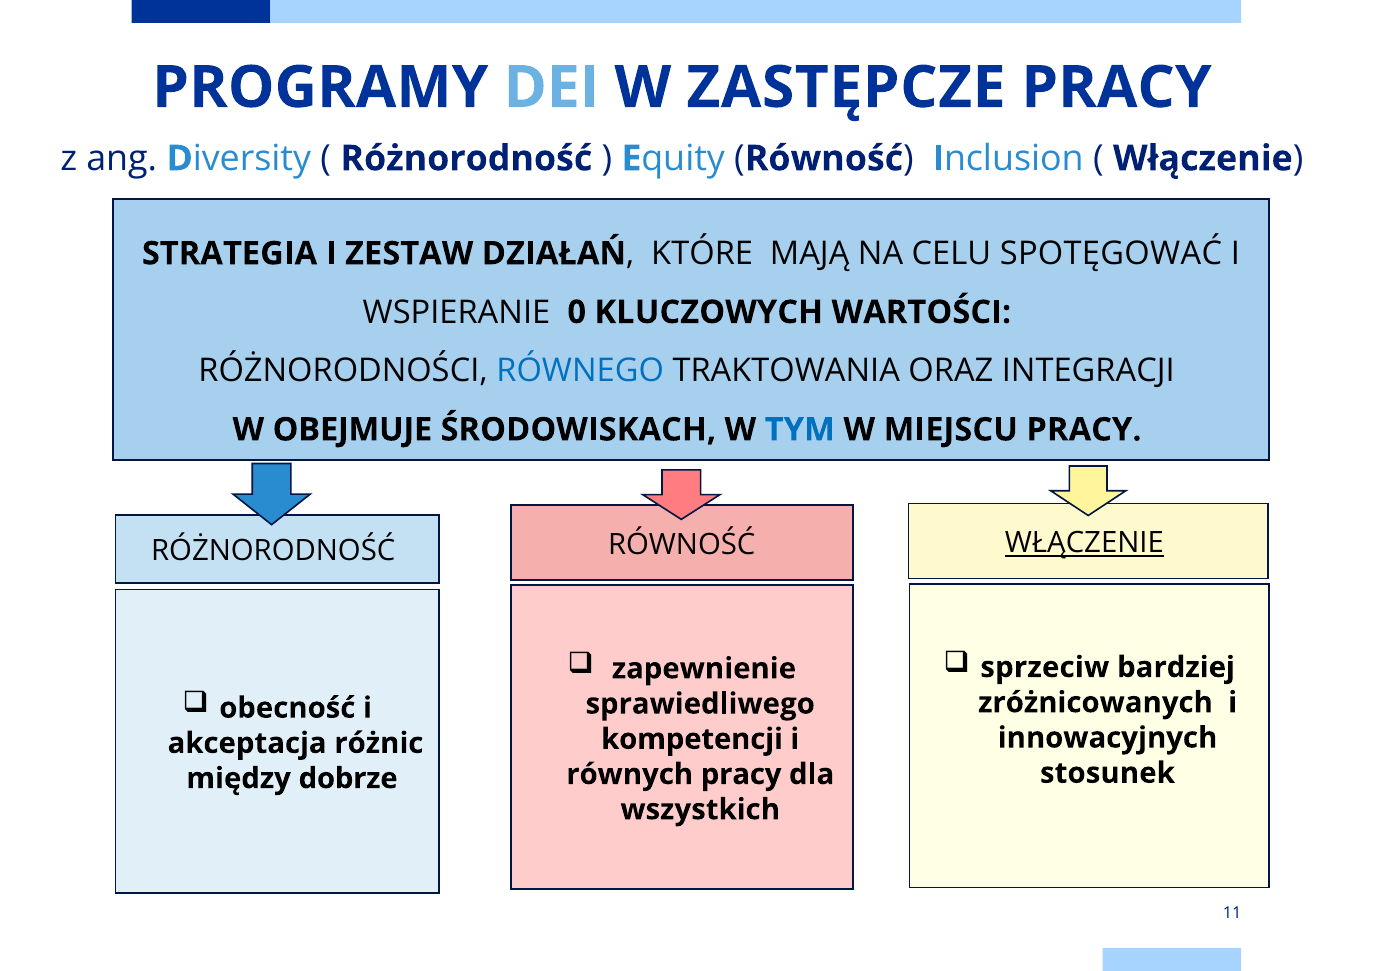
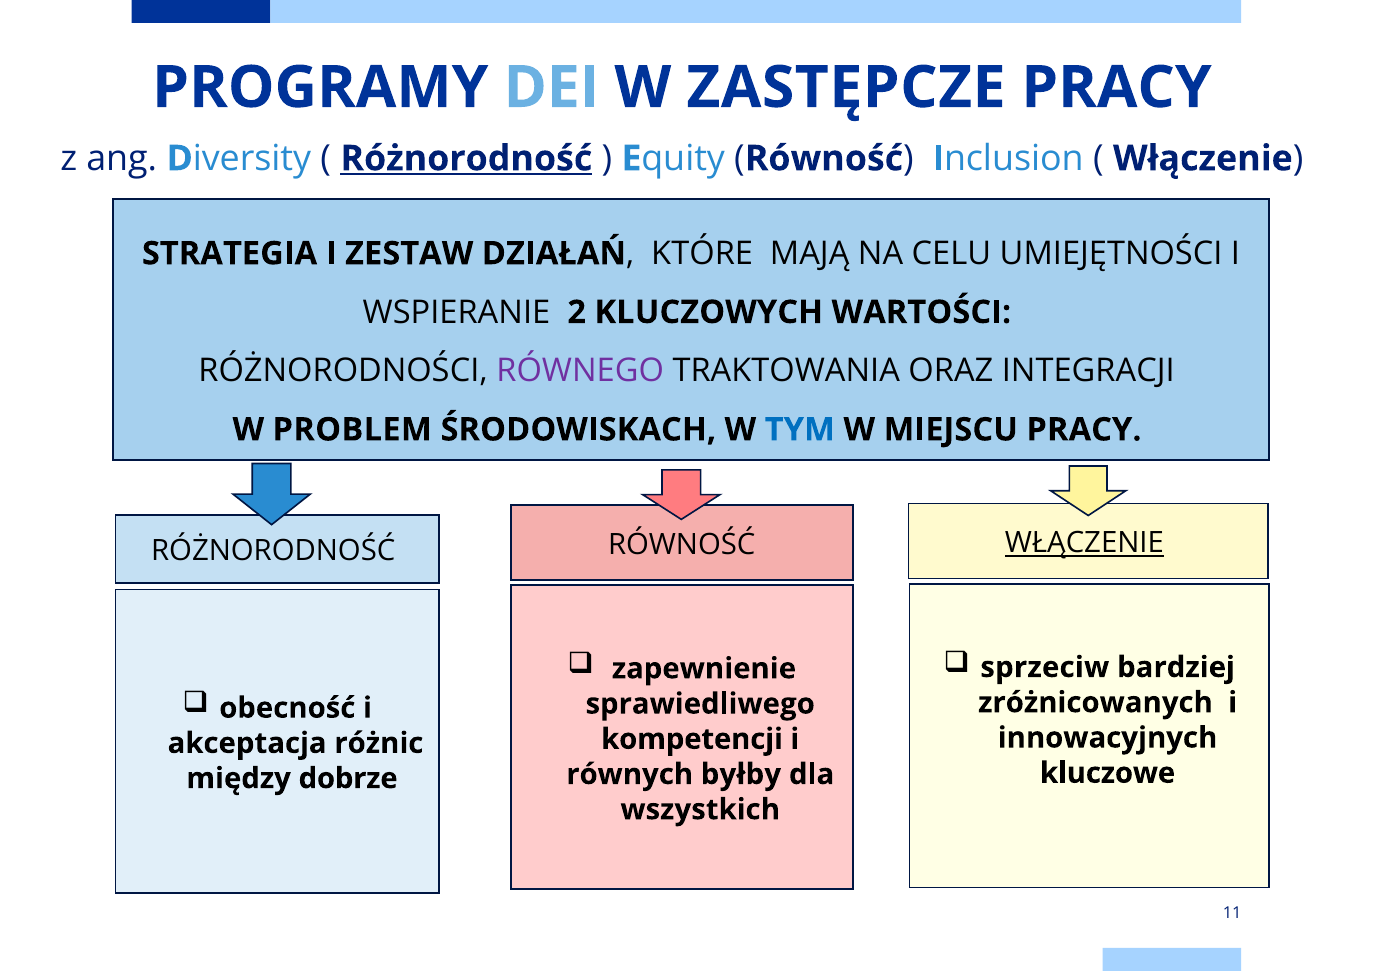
Różnorodność at (466, 158) underline: none -> present
SPOTĘGOWAĆ: SPOTĘGOWAĆ -> UMIEJĘTNOŚCI
0: 0 -> 2
RÓWNEGO colour: blue -> purple
OBEJMUJE: OBEJMUJE -> PROBLEM
stosunek: stosunek -> kluczowe
równych pracy: pracy -> byłby
